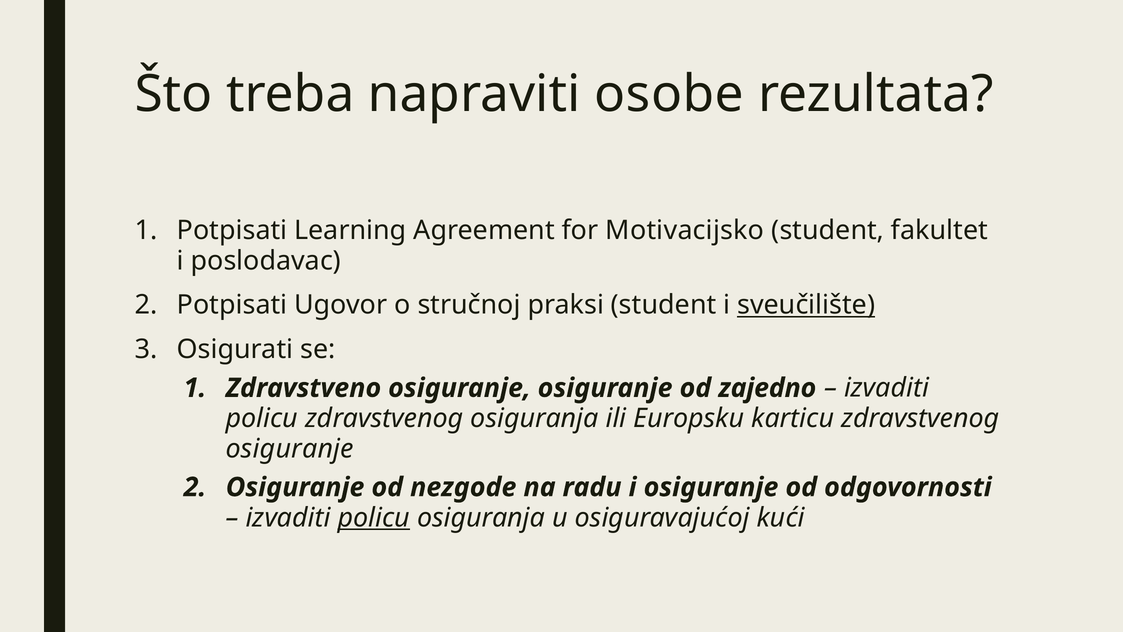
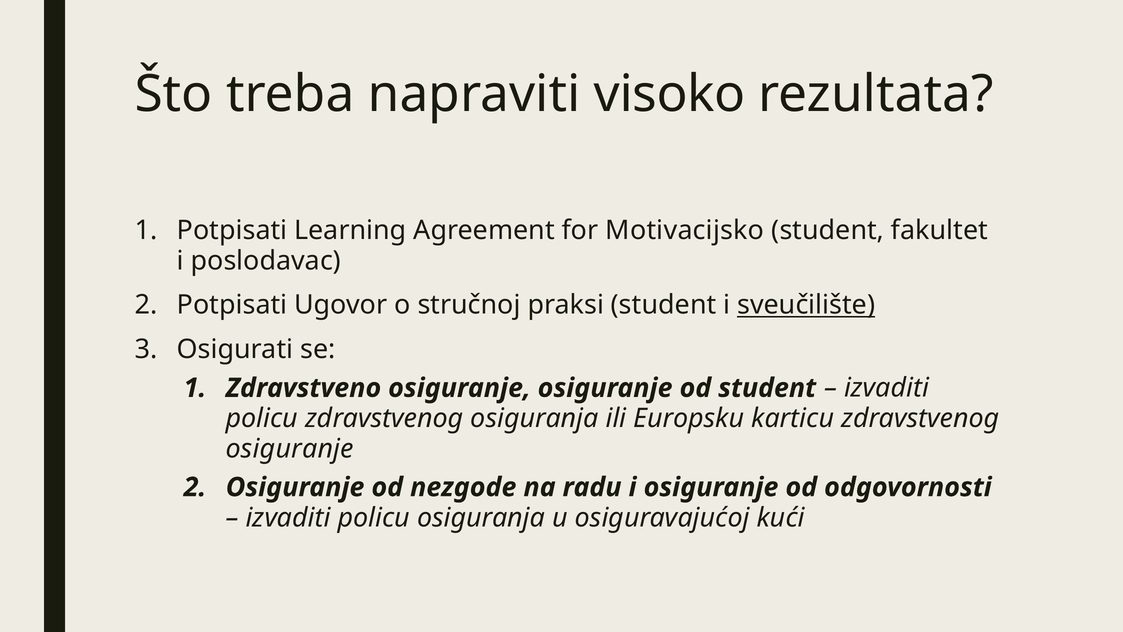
osobe: osobe -> visoko
od zajedno: zajedno -> student
policu at (374, 517) underline: present -> none
